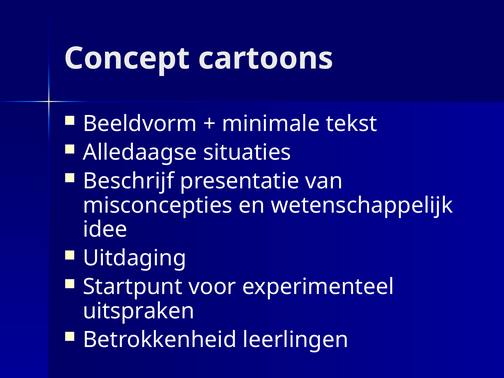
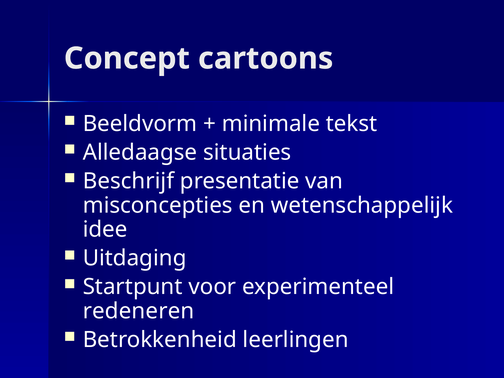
uitspraken: uitspraken -> redeneren
